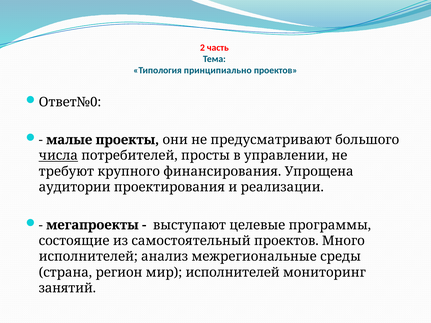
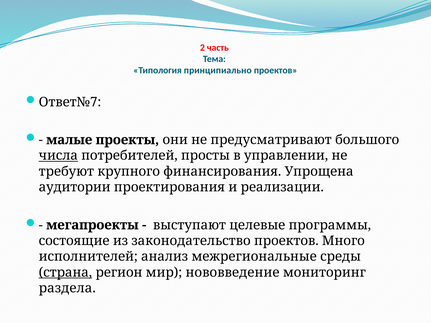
Ответ№0: Ответ№0 -> Ответ№7
самостоятельный: самостоятельный -> законодательство
страна underline: none -> present
мир исполнителей: исполнителей -> нововведение
занятий: занятий -> раздела
